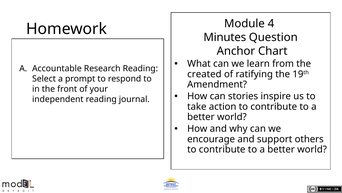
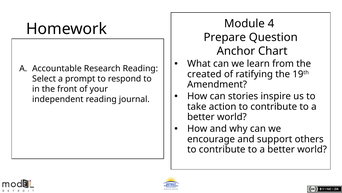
Minutes: Minutes -> Prepare
